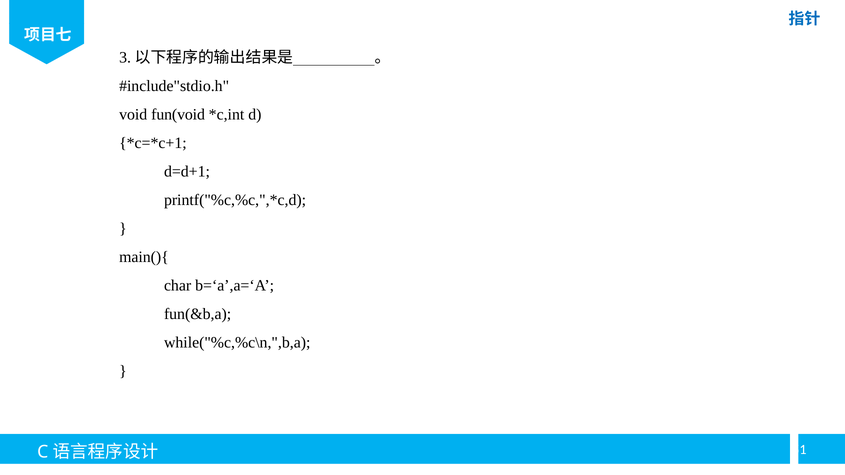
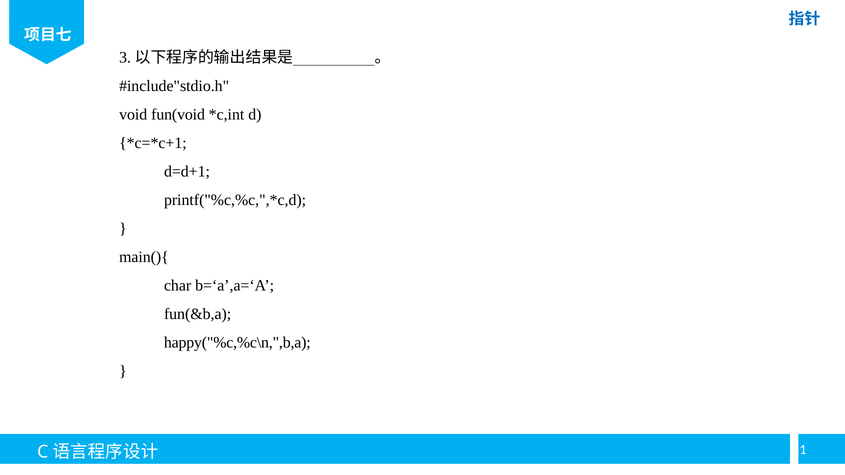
while("%c,%c\n,",b,a: while("%c,%c\n,",b,a -> happy("%c,%c\n,",b,a
